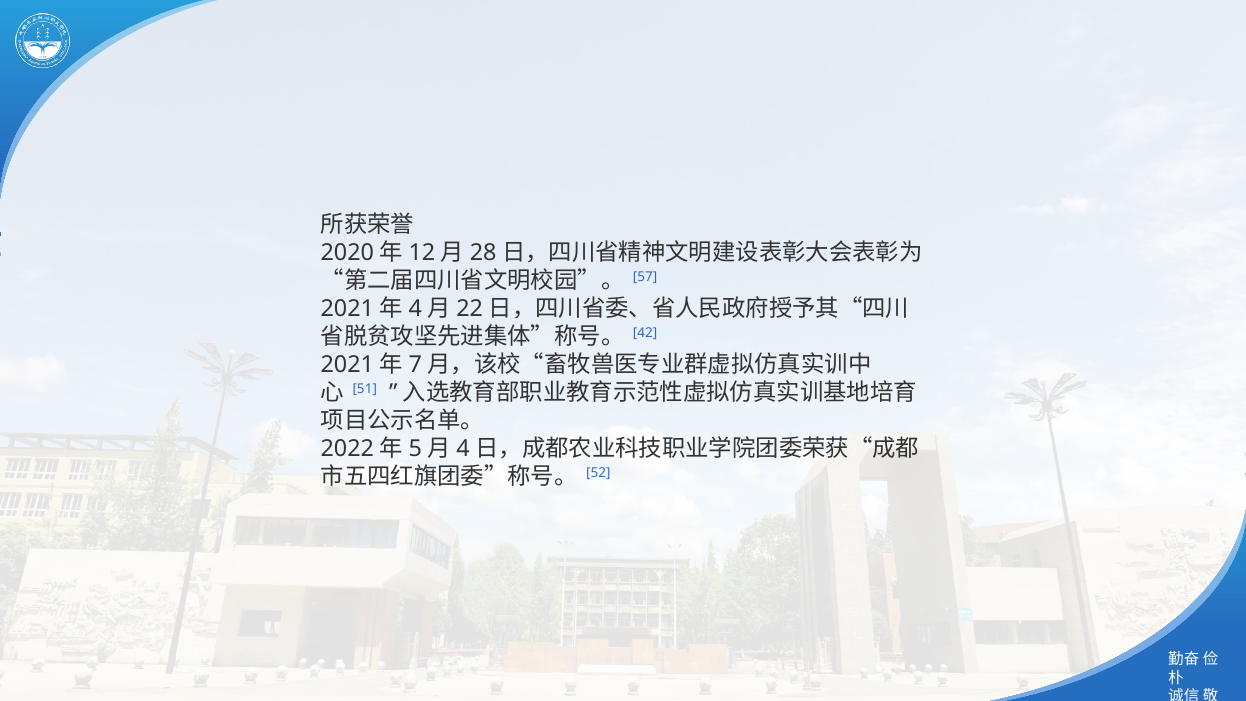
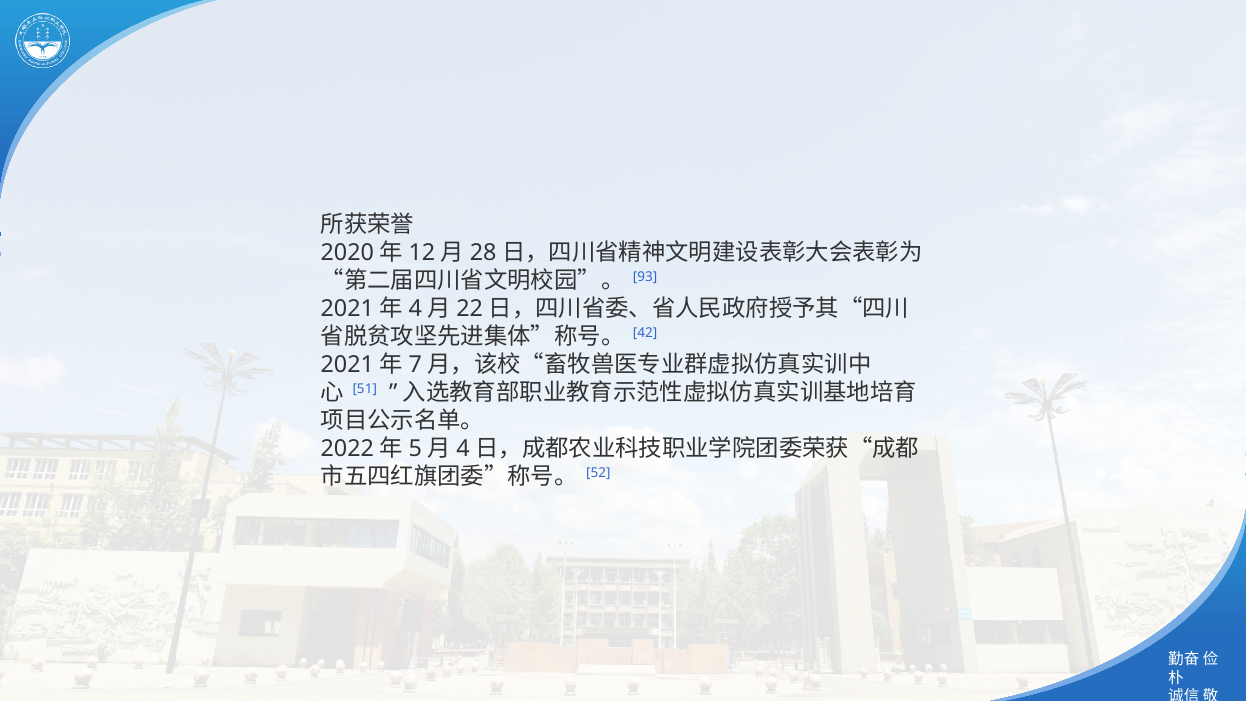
57: 57 -> 93
